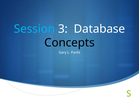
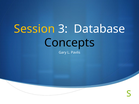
Session colour: light blue -> yellow
